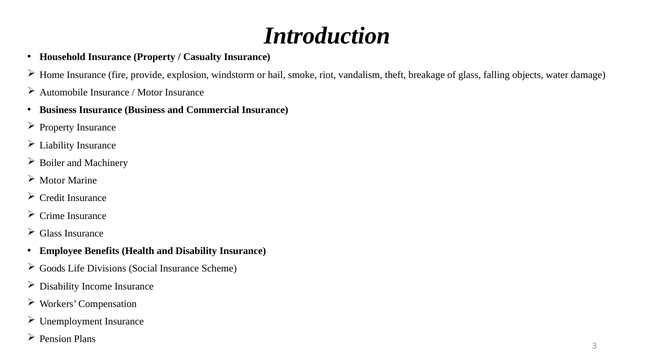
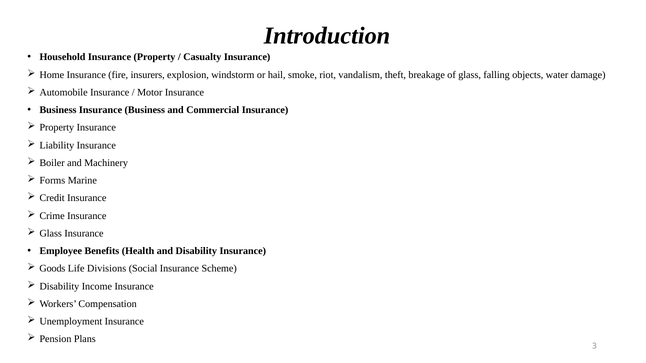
provide: provide -> insurers
Motor at (52, 181): Motor -> Forms
